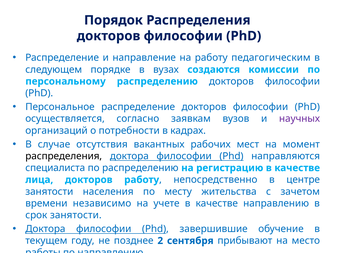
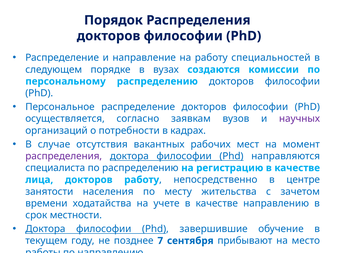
педагогическим: педагогическим -> специальностей
распределения at (64, 156) colour: black -> purple
независимо: независимо -> ходатайства
срок занятости: занятости -> местности
2: 2 -> 7
